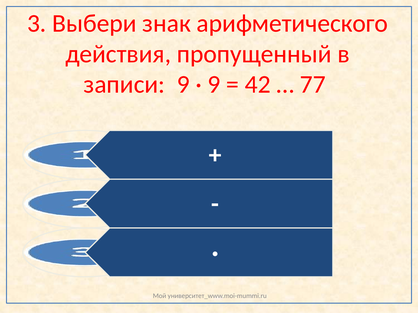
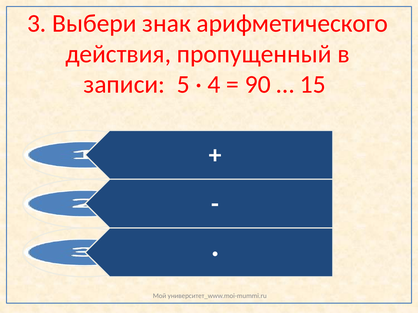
записи 9: 9 -> 5
9 at (214, 85): 9 -> 4
42: 42 -> 90
77: 77 -> 15
